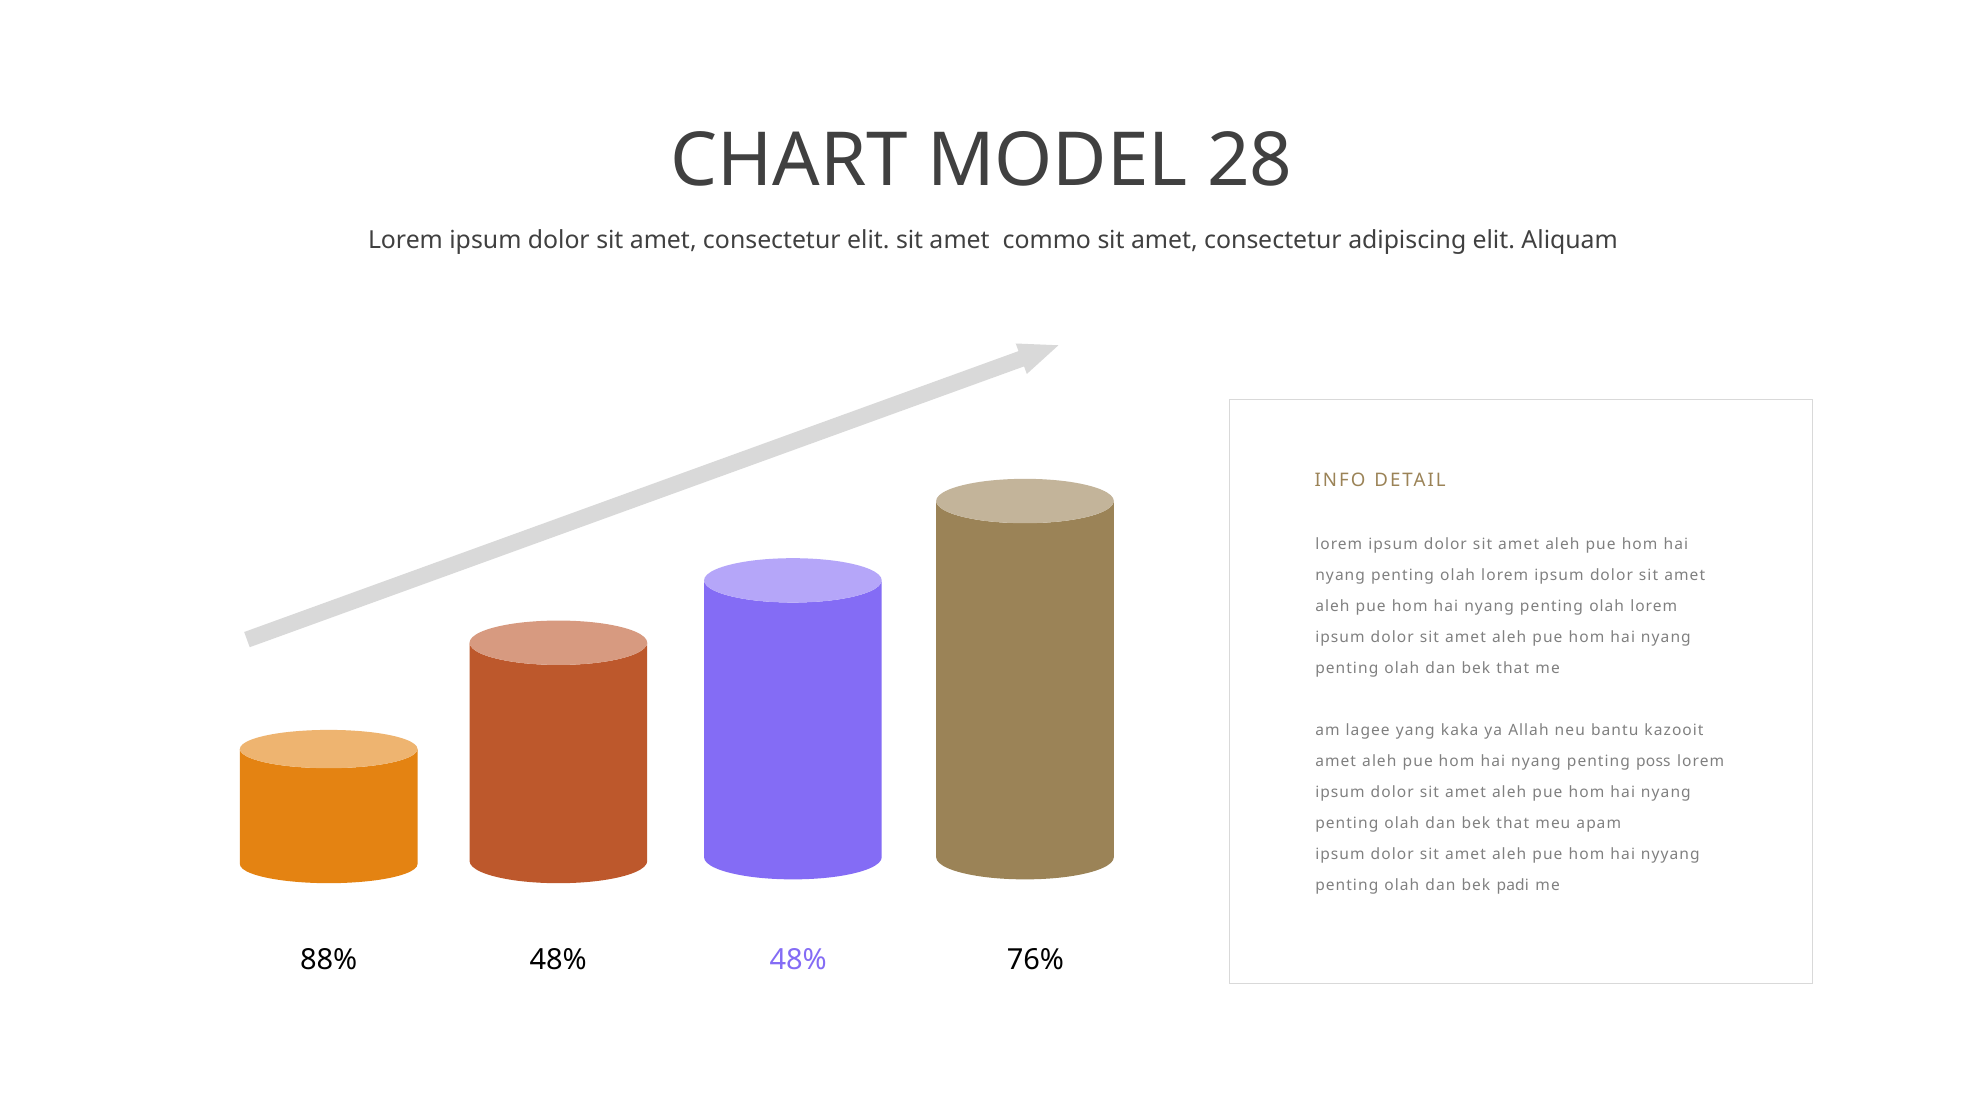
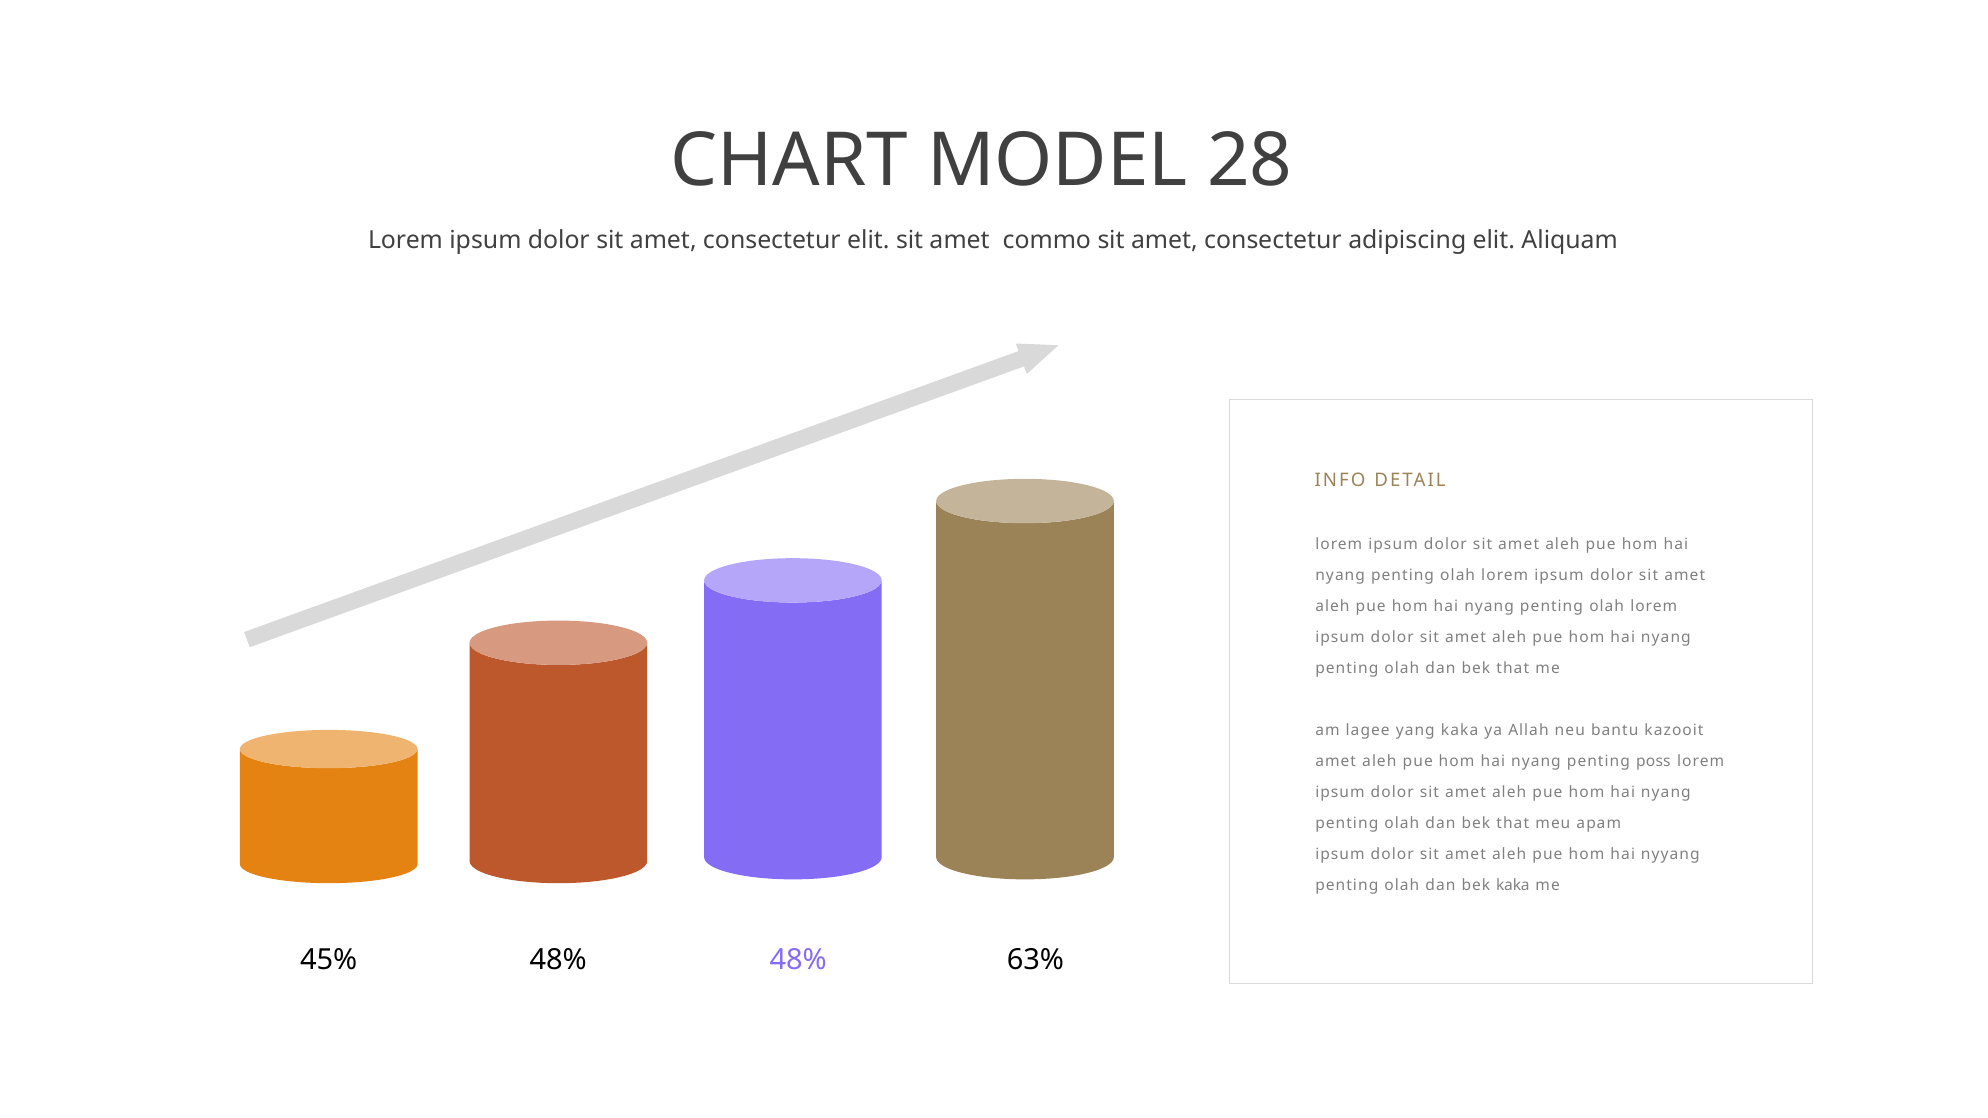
bek padi: padi -> kaka
88%: 88% -> 45%
76%: 76% -> 63%
